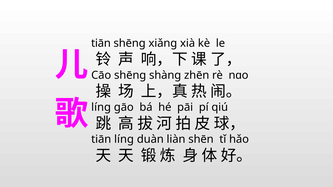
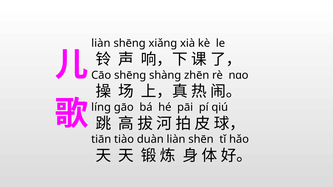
tiān at (101, 43): tiān -> liàn
tiān líng: líng -> tiào
